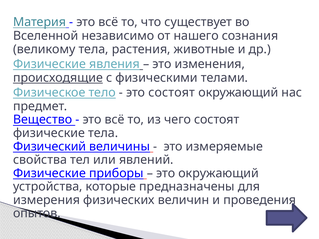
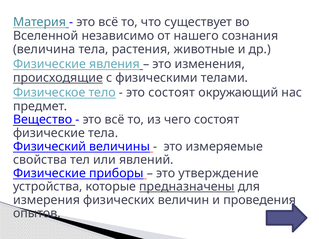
великому: великому -> величина
это окружающий: окружающий -> утверждение
предназначены underline: none -> present
